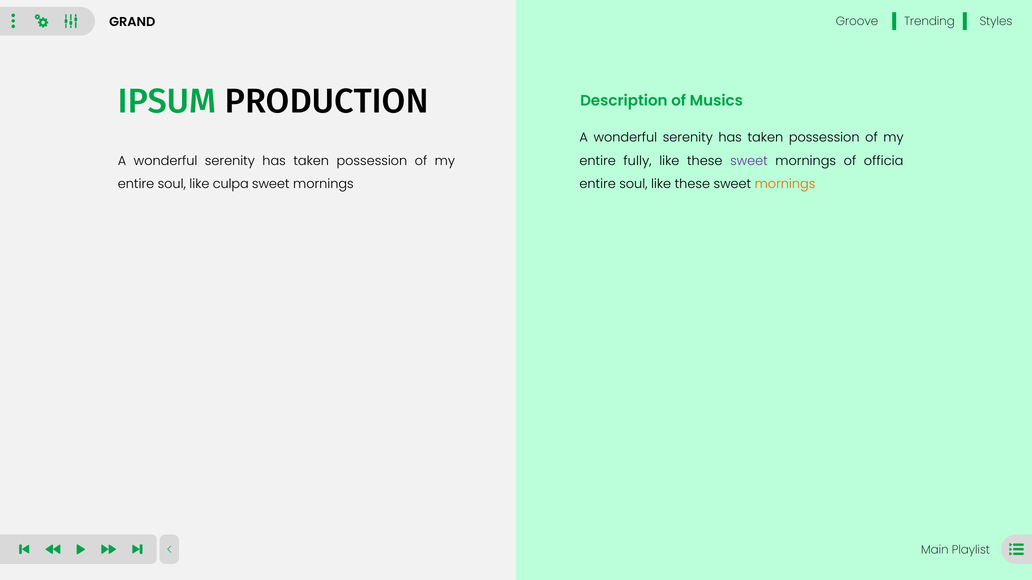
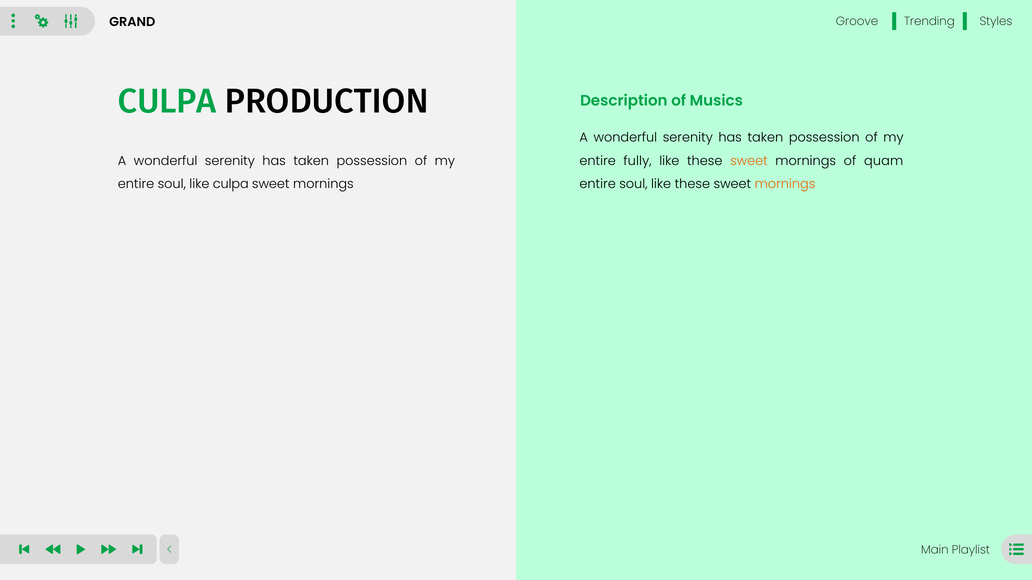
IPSUM at (167, 101): IPSUM -> CULPA
sweet at (749, 161) colour: purple -> orange
officia: officia -> quam
